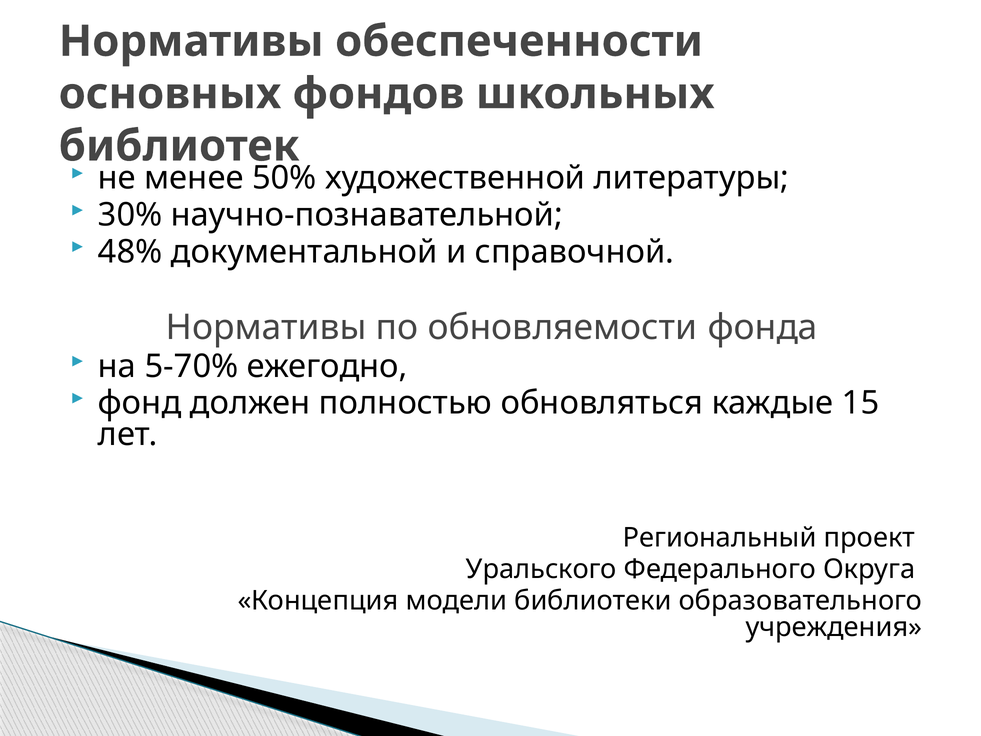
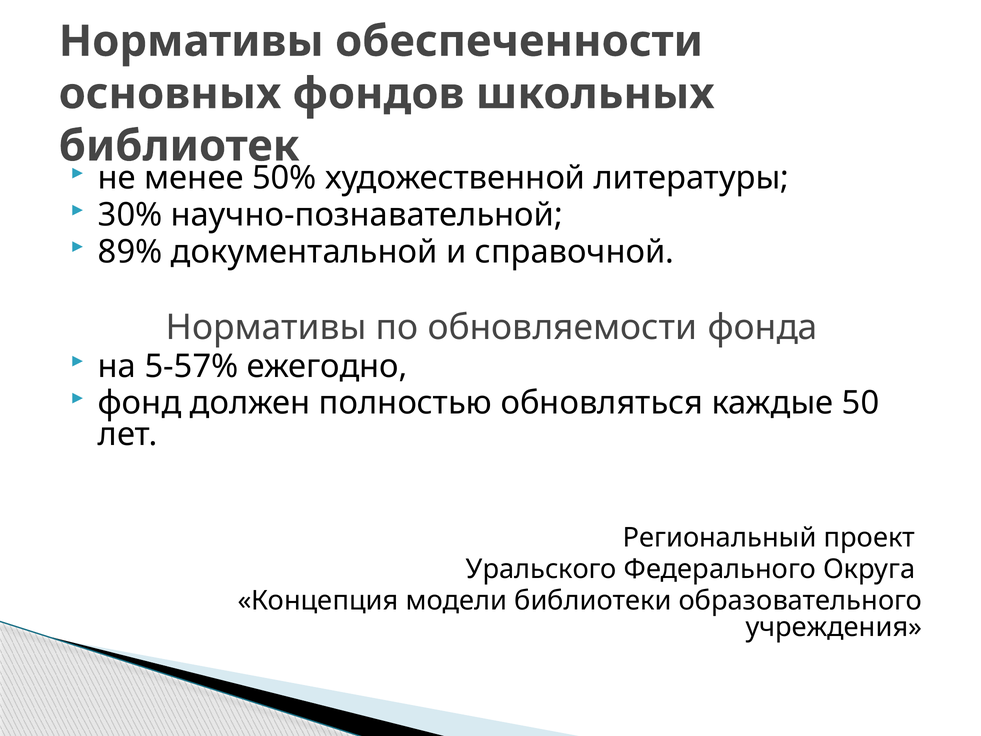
48%: 48% -> 89%
5-70%: 5-70% -> 5-57%
15: 15 -> 50
